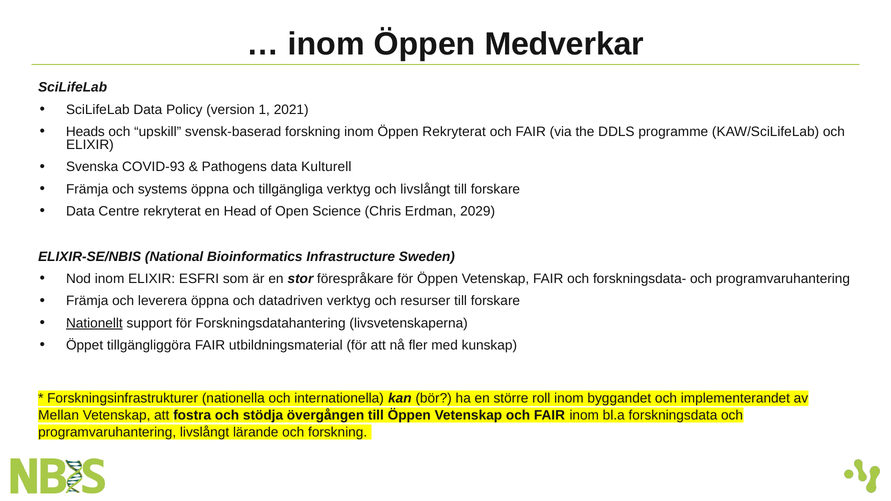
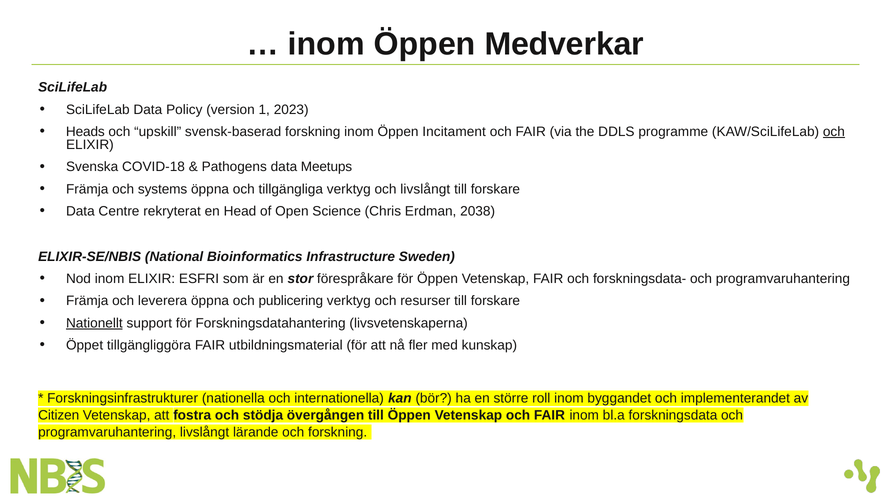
2021: 2021 -> 2023
Öppen Rekryterat: Rekryterat -> Incitament
och at (834, 132) underline: none -> present
COVID-93: COVID-93 -> COVID-18
Kulturell: Kulturell -> Meetups
2029: 2029 -> 2038
datadriven: datadriven -> publicering
Mellan: Mellan -> Citizen
